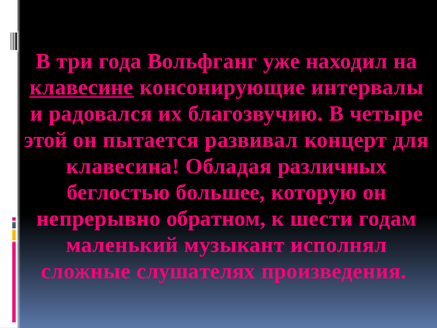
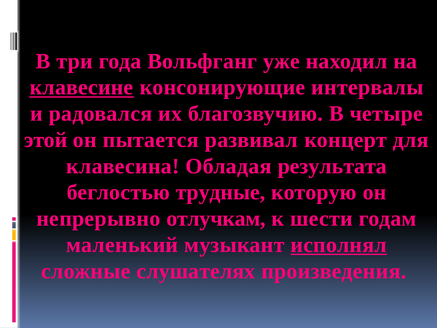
различных: различных -> результата
большее: большее -> трудные
обратном: обратном -> отлучкам
исполнял underline: none -> present
